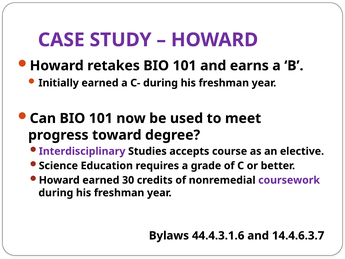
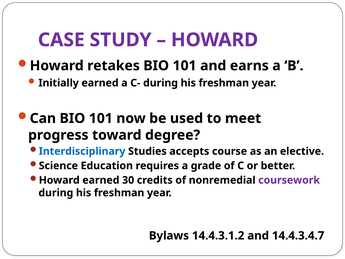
Interdisciplinary colour: purple -> blue
44.4.3.1.6: 44.4.3.1.6 -> 14.4.3.1.2
14.4.6.3.7: 14.4.6.3.7 -> 14.4.3.4.7
